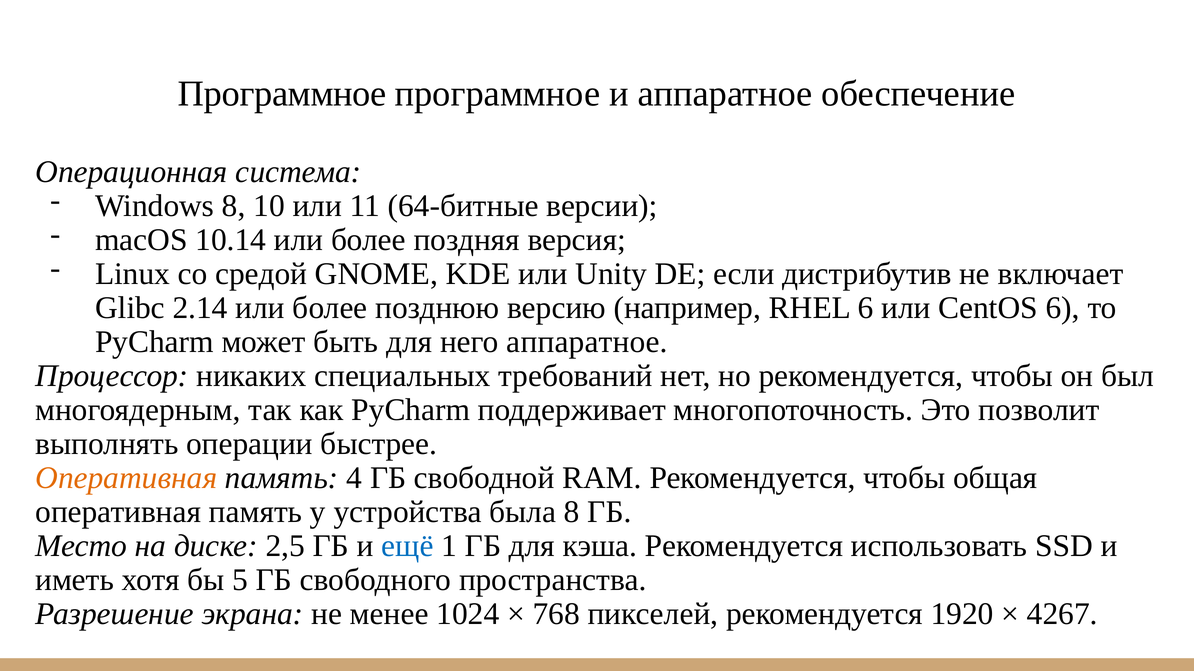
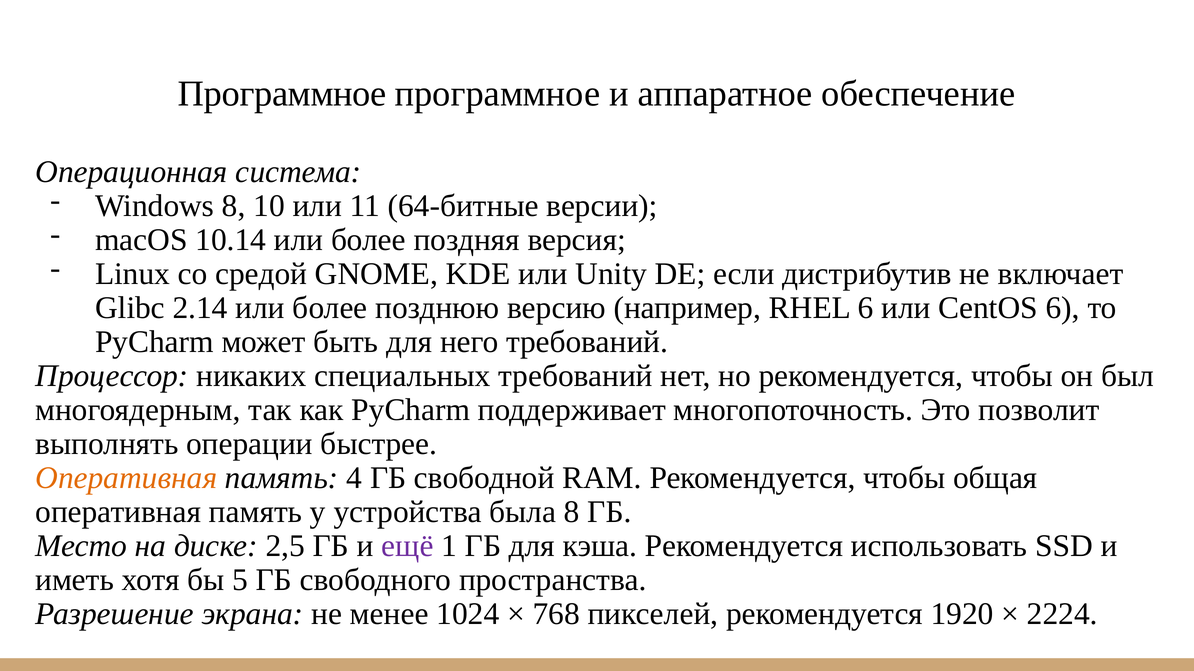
него аппаратное: аппаратное -> требований
ещё colour: blue -> purple
4267: 4267 -> 2224
